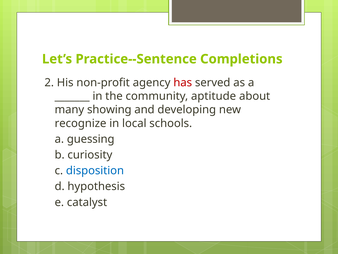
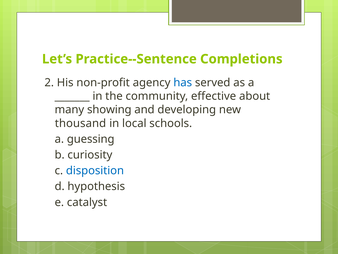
has colour: red -> blue
aptitude: aptitude -> effective
recognize: recognize -> thousand
